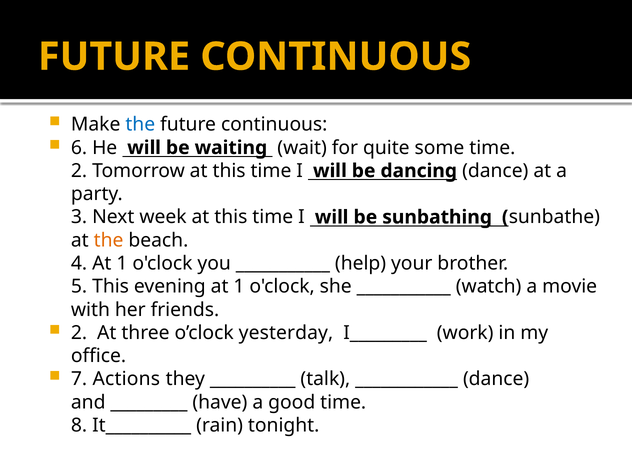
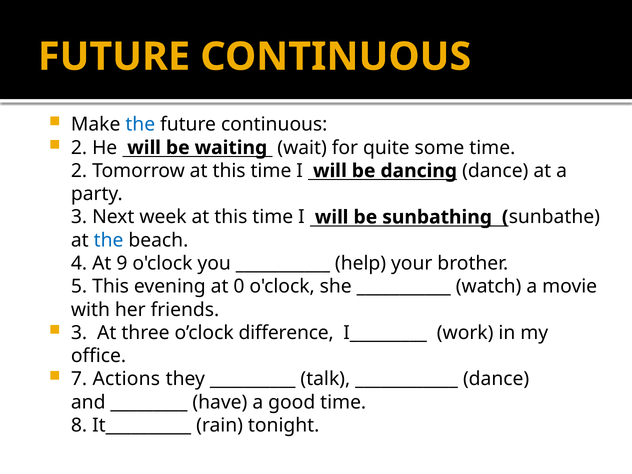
6 at (79, 148): 6 -> 2
the at (109, 240) colour: orange -> blue
4 At 1: 1 -> 9
evening at 1: 1 -> 0
2 at (79, 333): 2 -> 3
yesterday: yesterday -> difference
